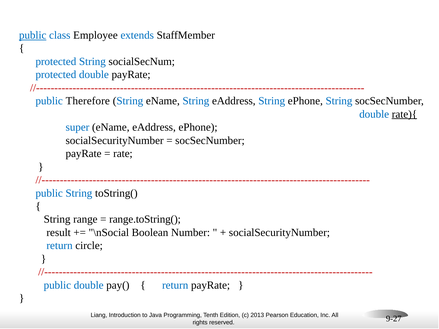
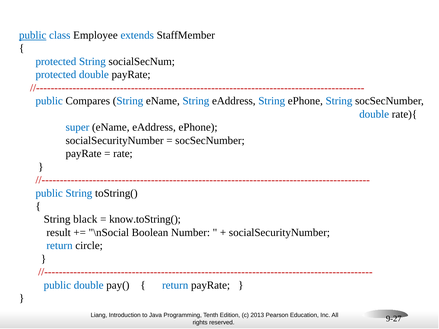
Therefore: Therefore -> Compares
rate){ underline: present -> none
range: range -> black
range.toString(: range.toString( -> know.toString(
